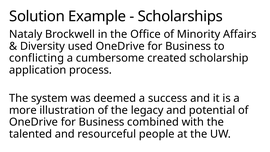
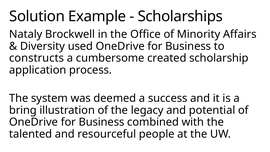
conflicting: conflicting -> constructs
more: more -> bring
